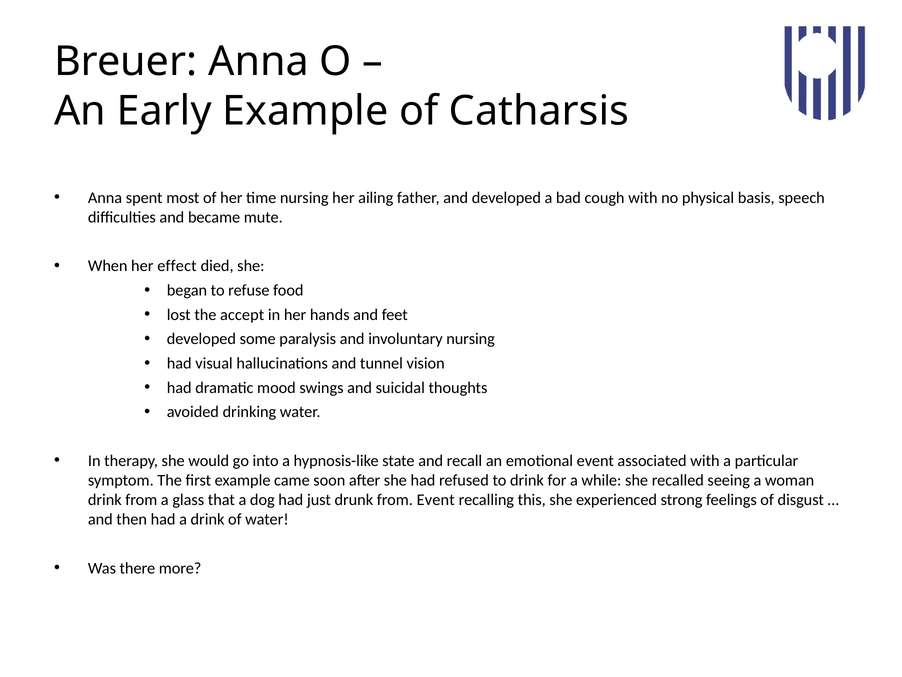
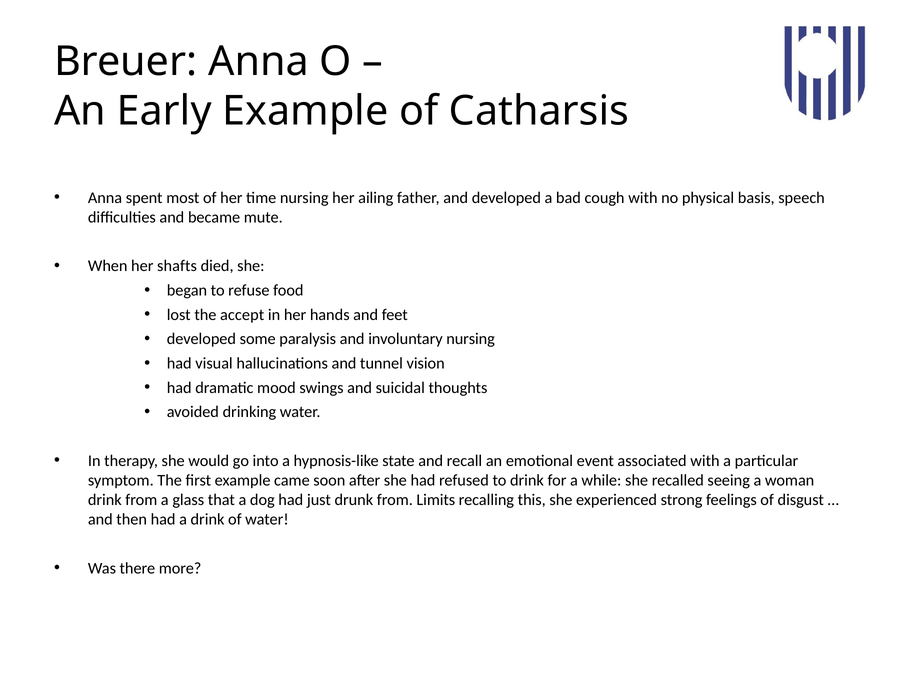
effect: effect -> shafts
from Event: Event -> Limits
